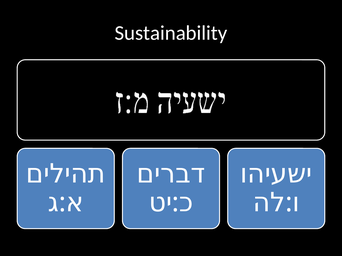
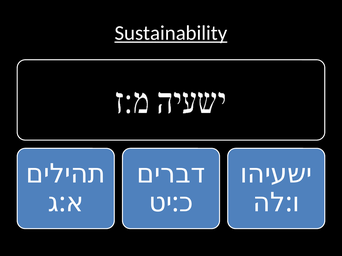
Sustainability underline: none -> present
